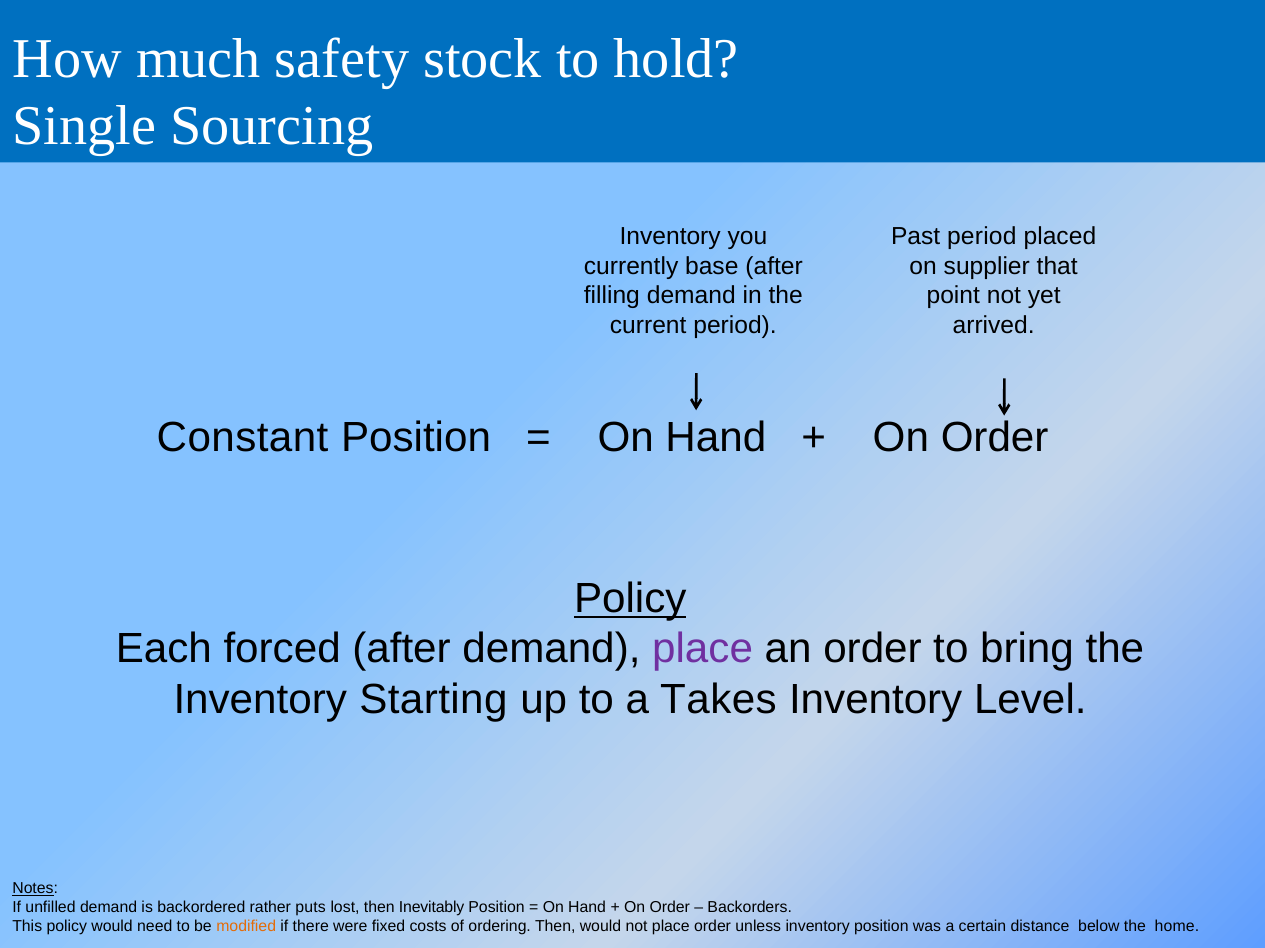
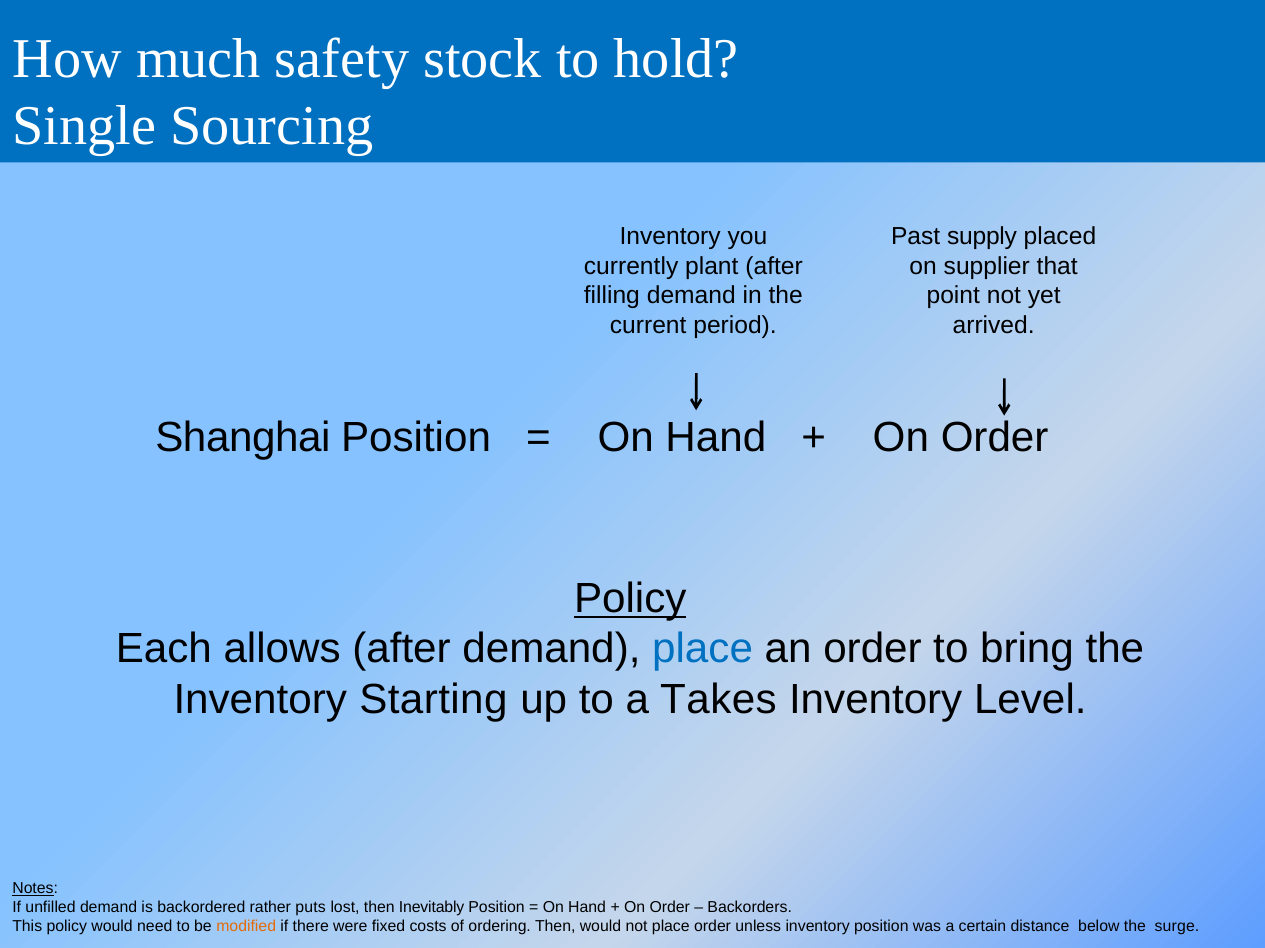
Past period: period -> supply
base: base -> plant
Constant: Constant -> Shanghai
forced: forced -> allows
place at (703, 649) colour: purple -> blue
home: home -> surge
